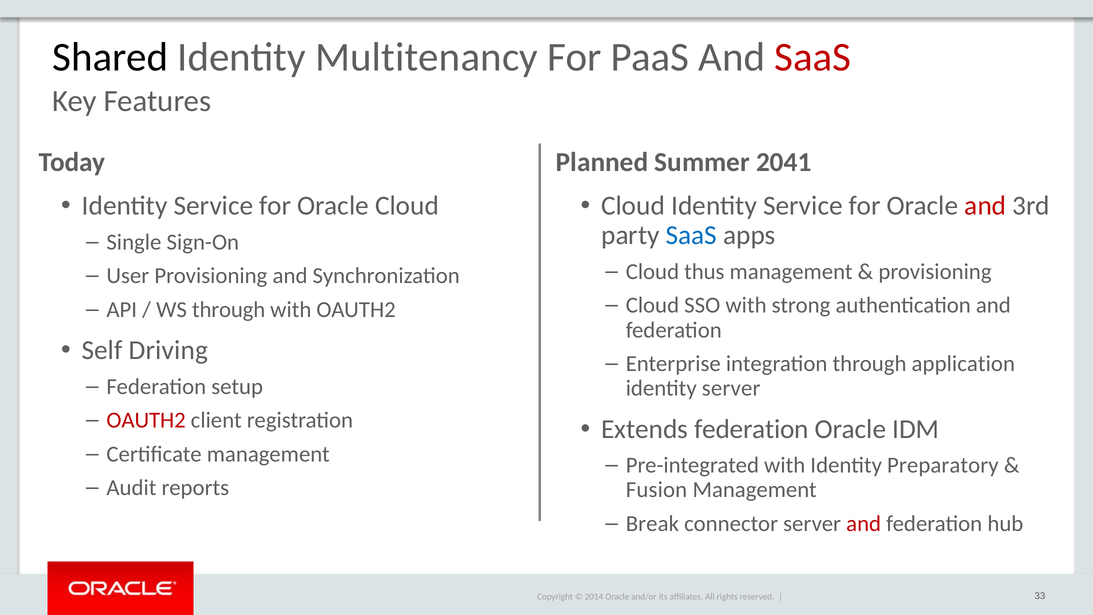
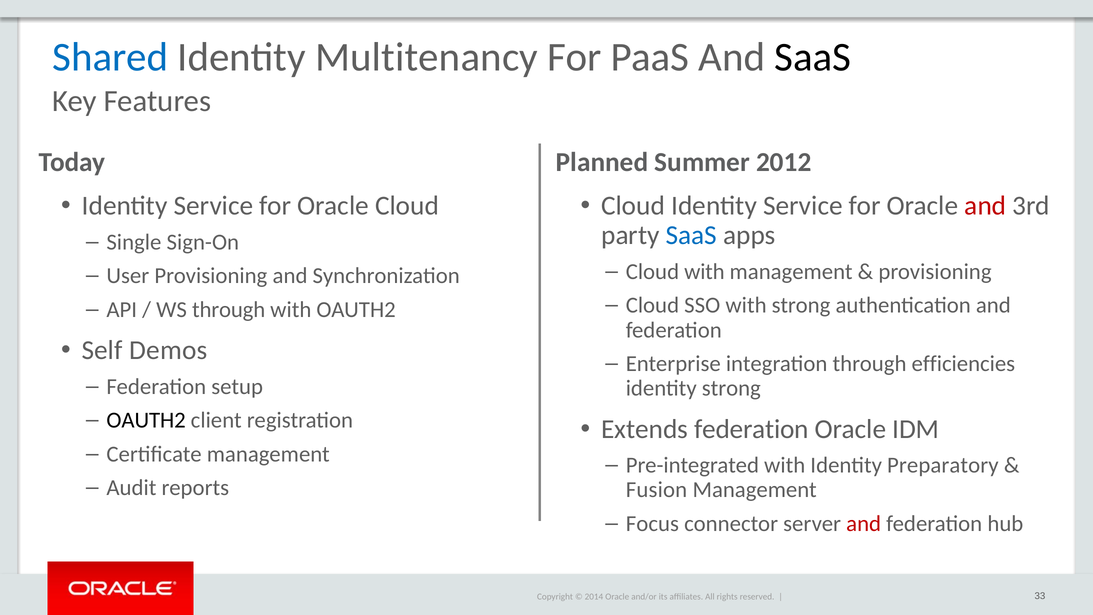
Shared colour: black -> blue
SaaS at (813, 57) colour: red -> black
2041: 2041 -> 2012
Cloud thus: thus -> with
Driving: Driving -> Demos
application: application -> efficiencies
identity server: server -> strong
OAUTH2 at (146, 420) colour: red -> black
Break: Break -> Focus
